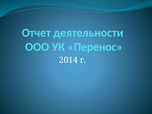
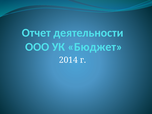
Перенос: Перенос -> Бюджет
